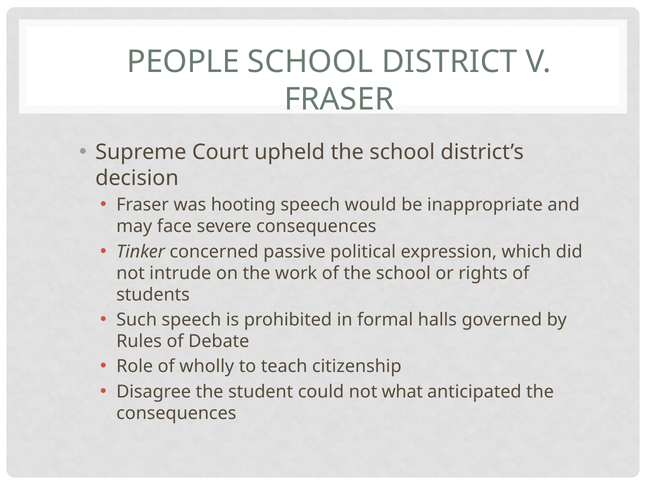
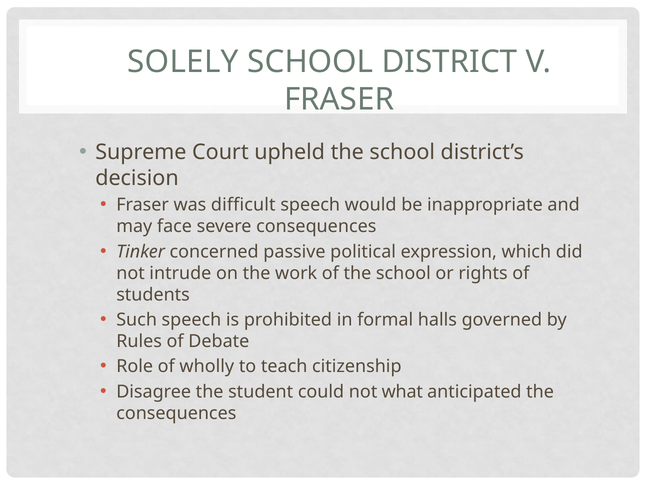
PEOPLE: PEOPLE -> SOLELY
hooting: hooting -> difficult
